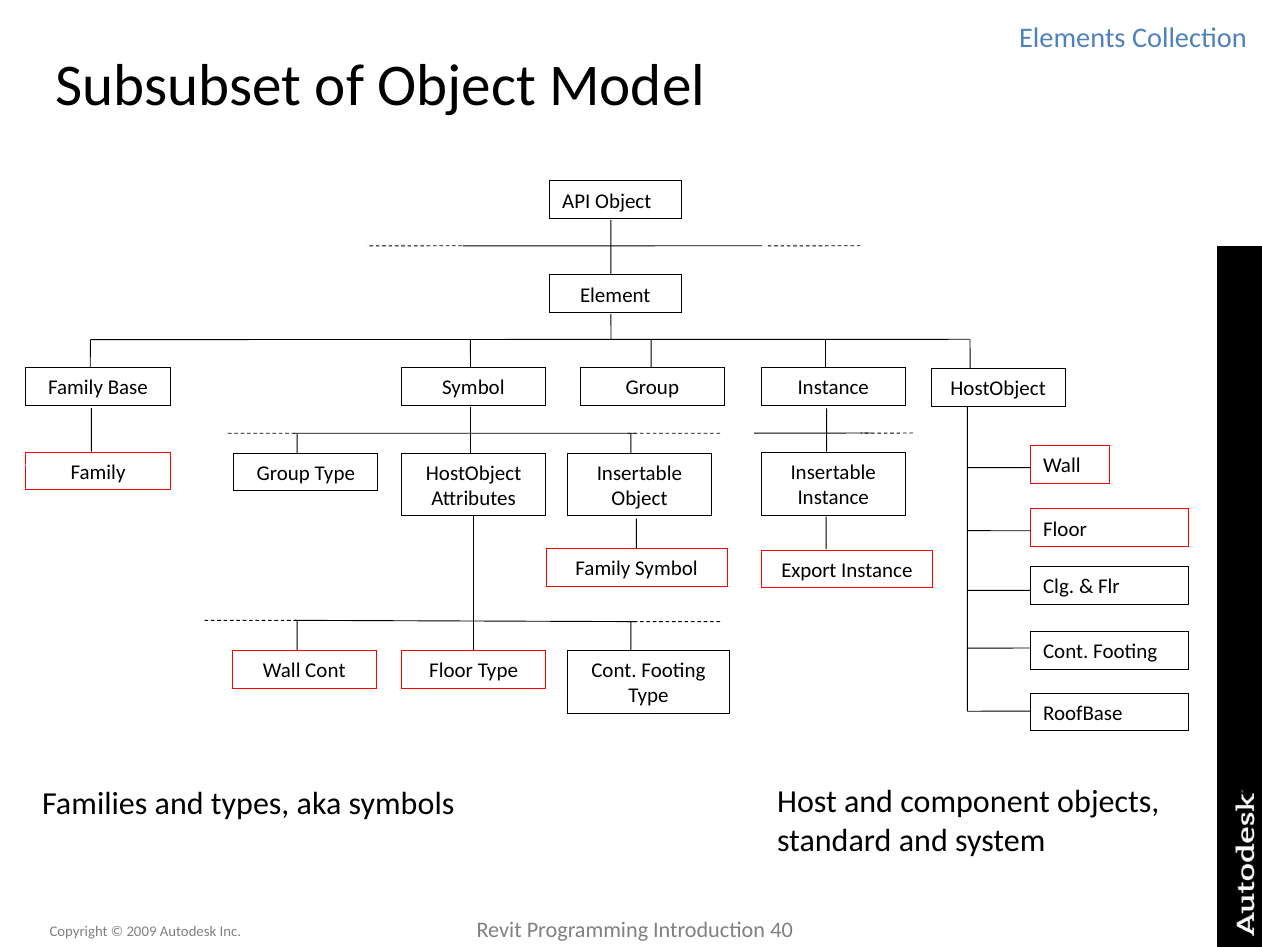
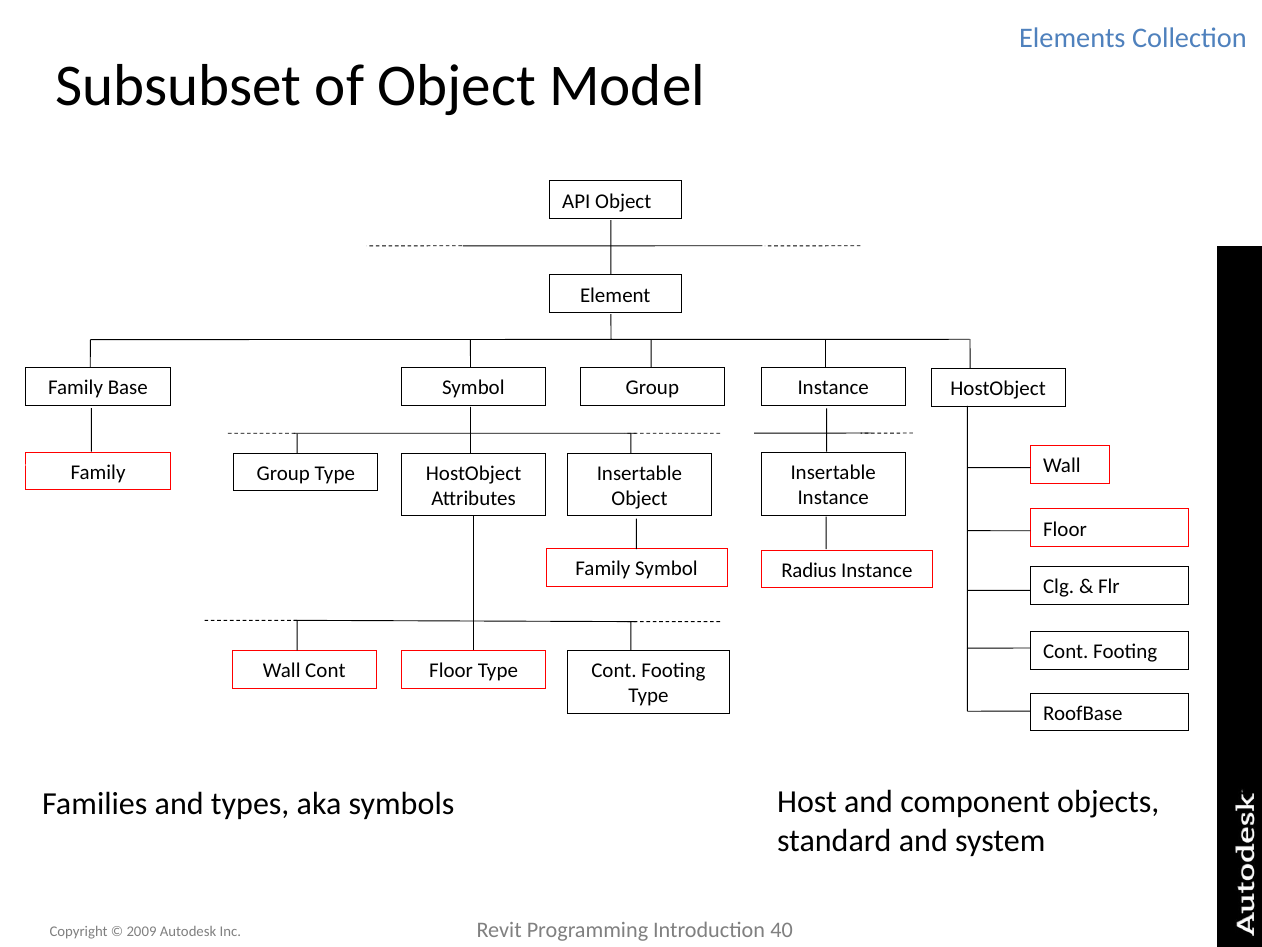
Export: Export -> Radius
